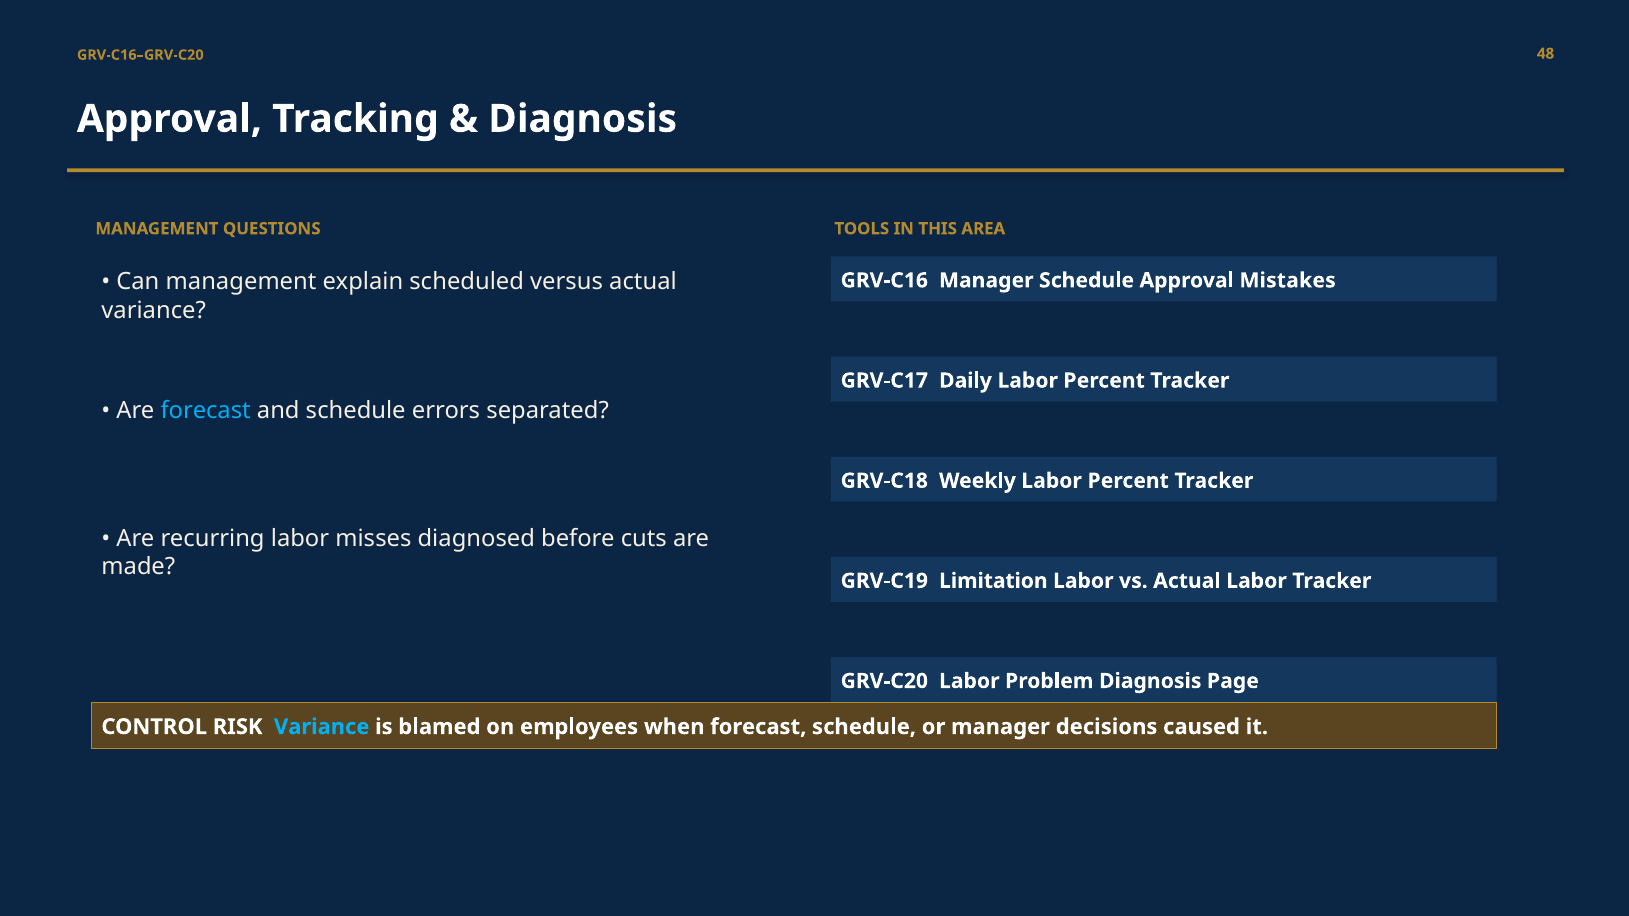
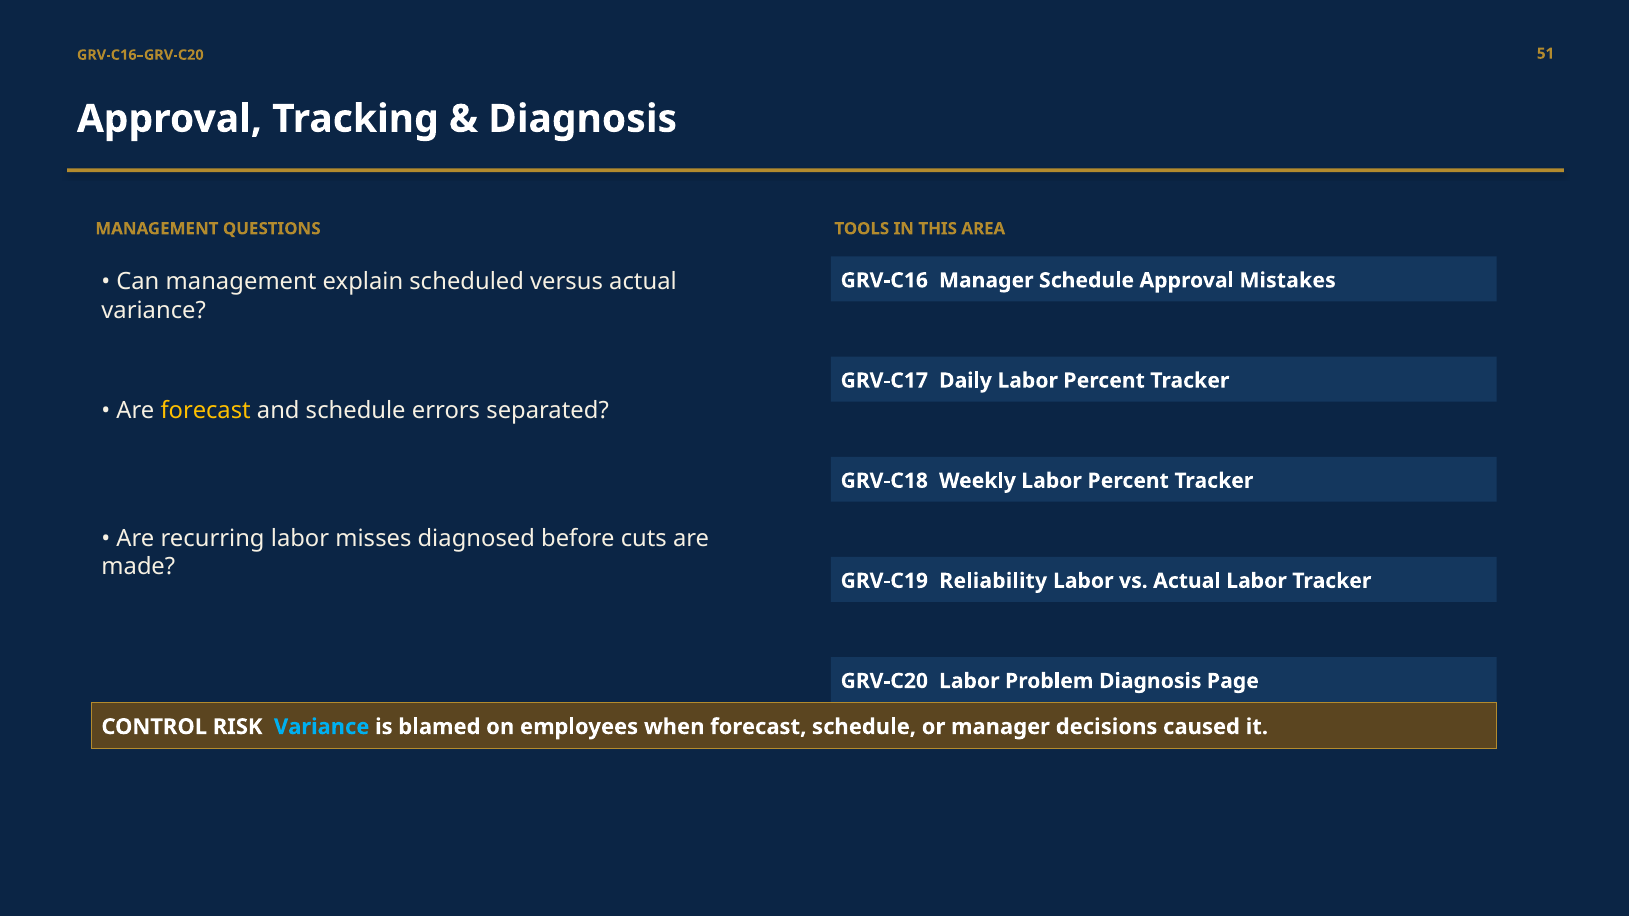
48: 48 -> 51
forecast at (206, 411) colour: light blue -> yellow
Limitation: Limitation -> Reliability
